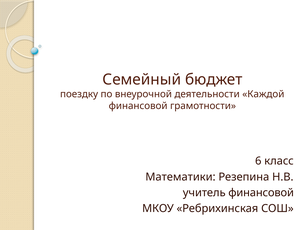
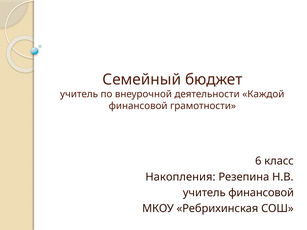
поездку at (79, 94): поездку -> учитель
Математики: Математики -> Накопления
